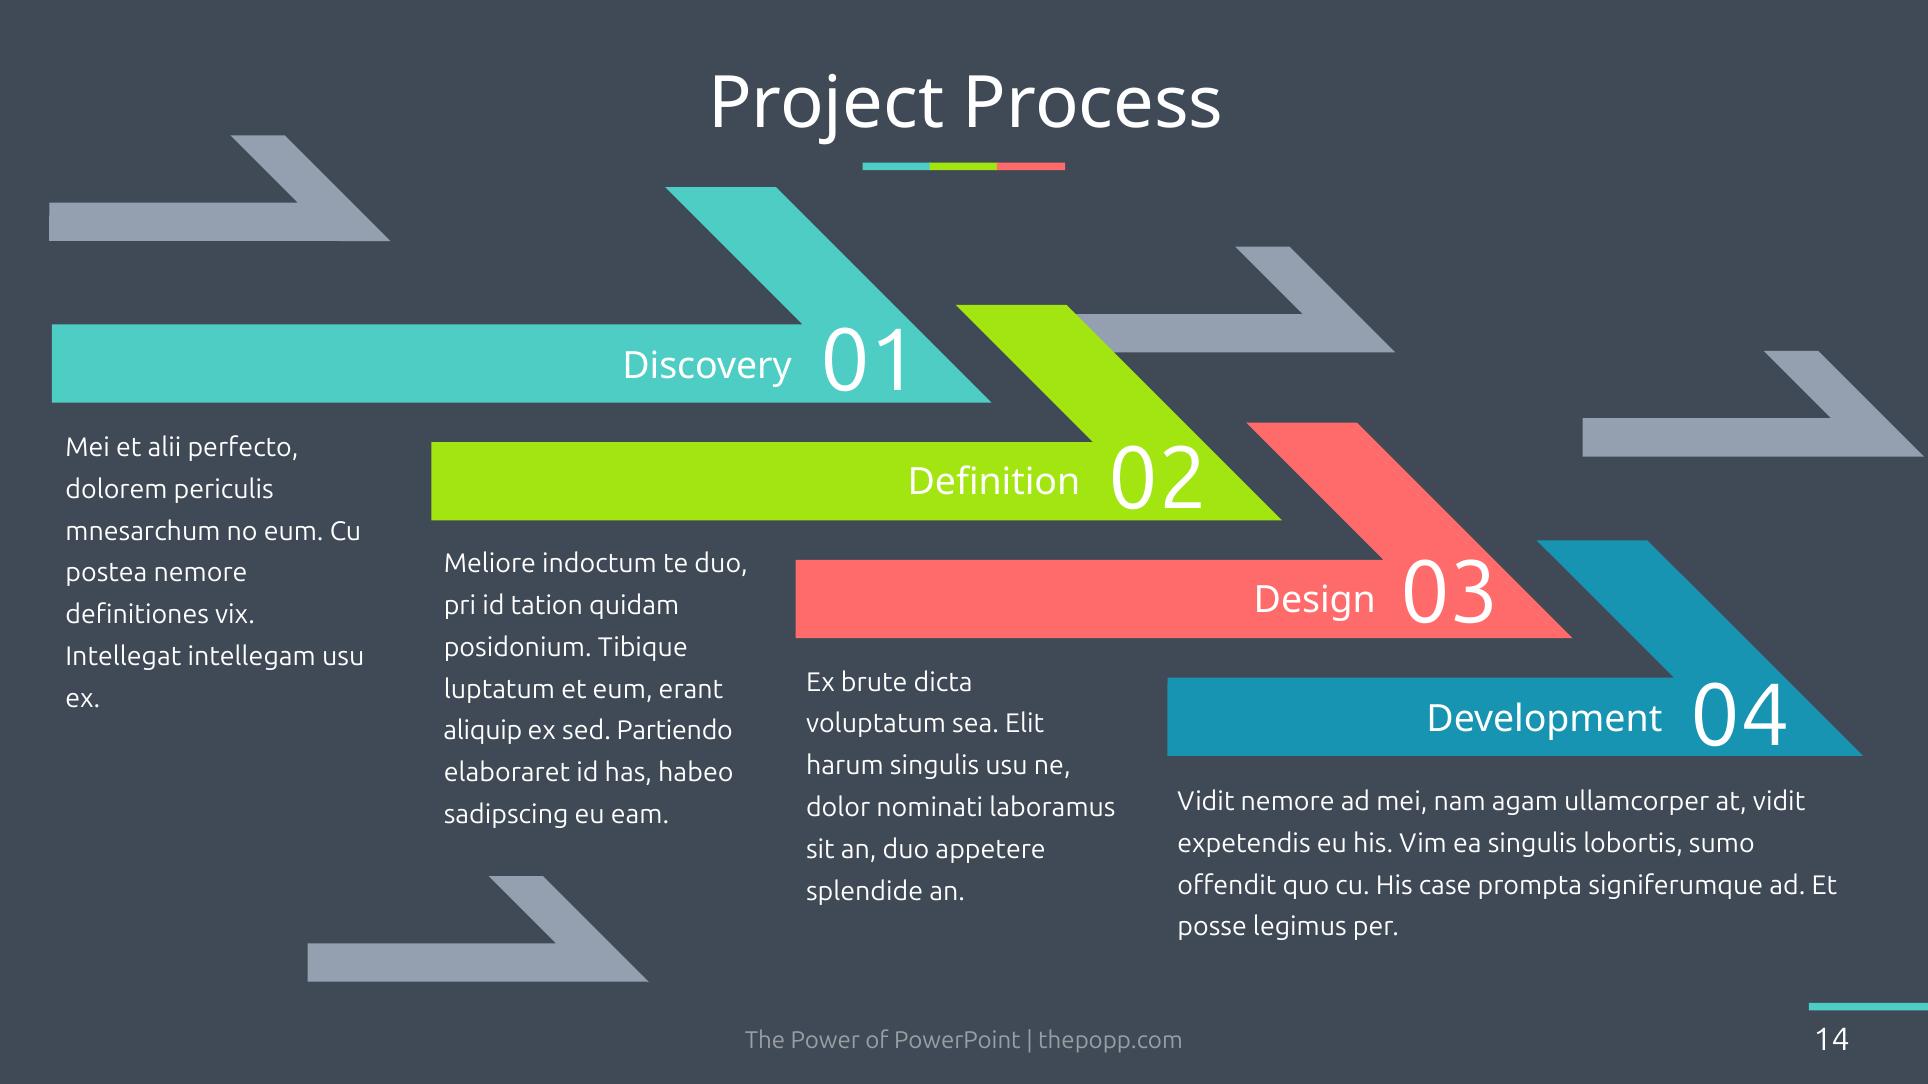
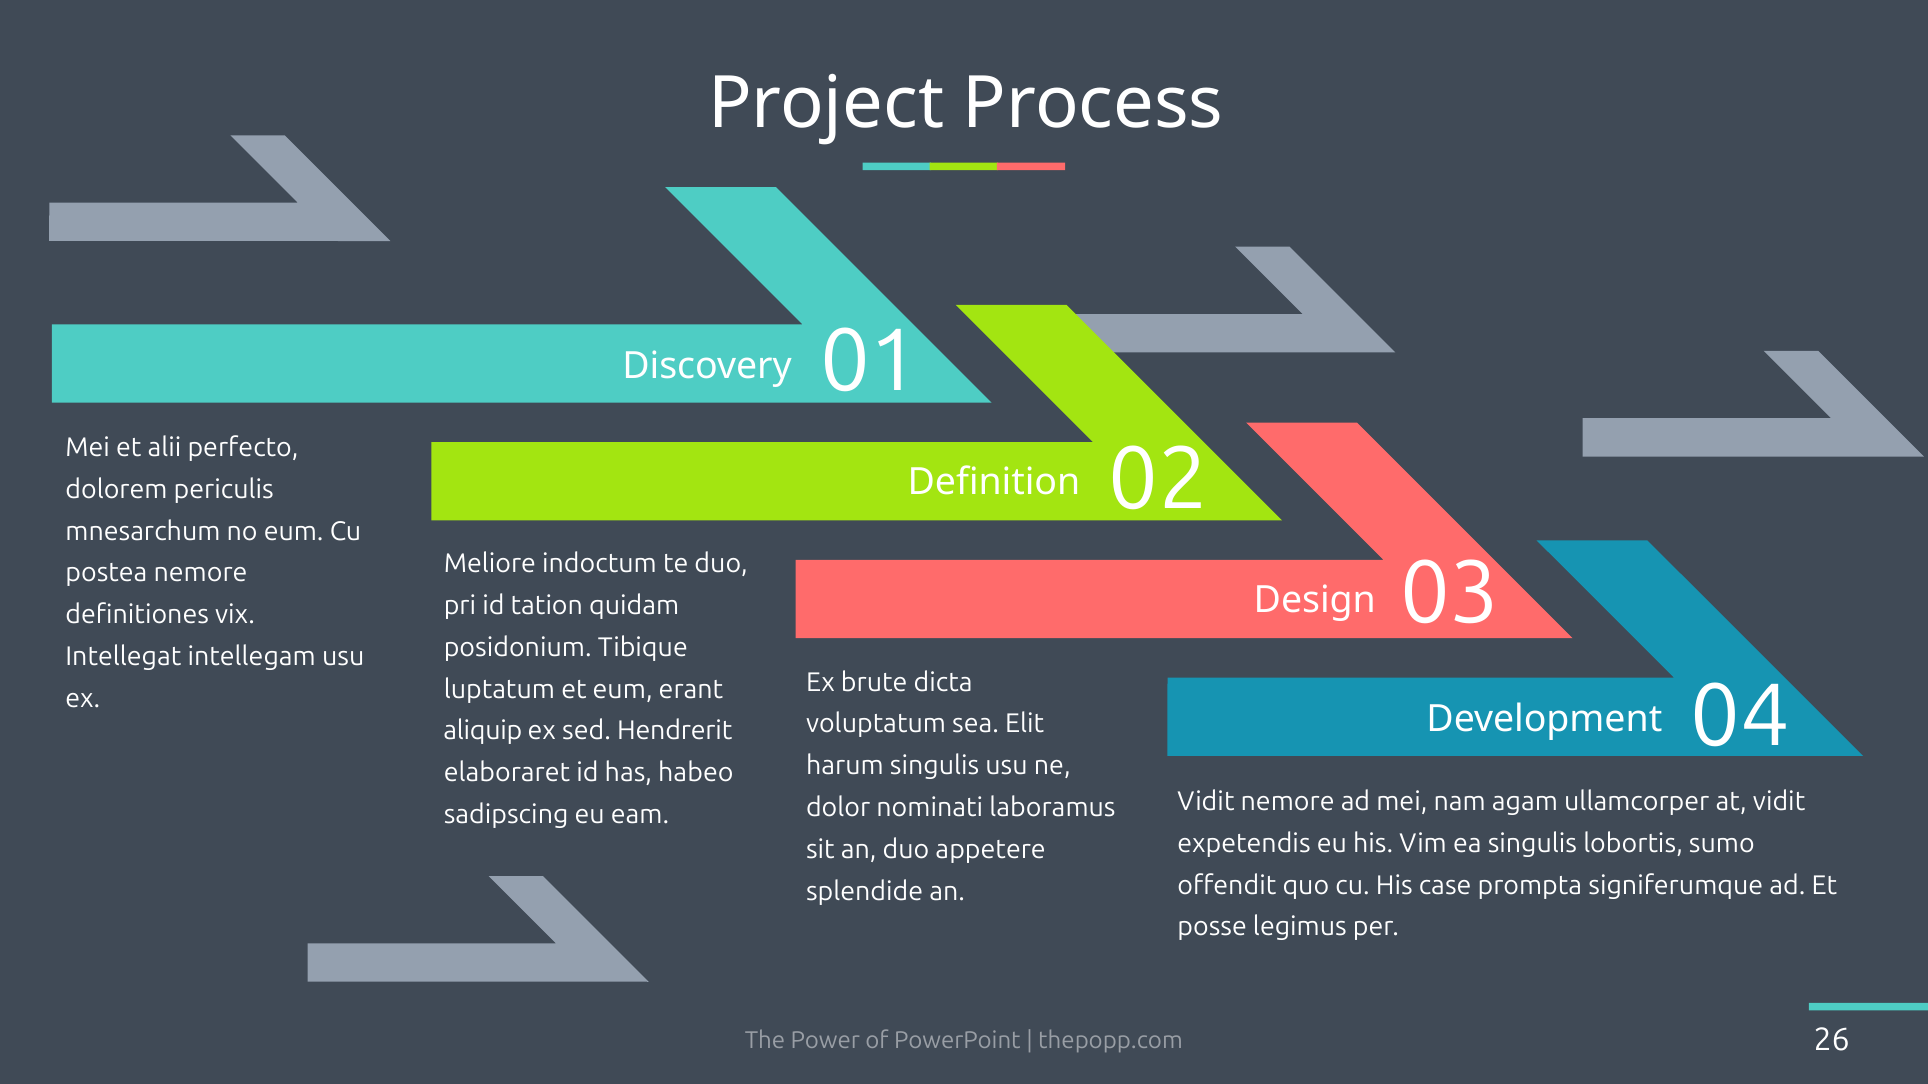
Partiendo: Partiendo -> Hendrerit
14: 14 -> 26
